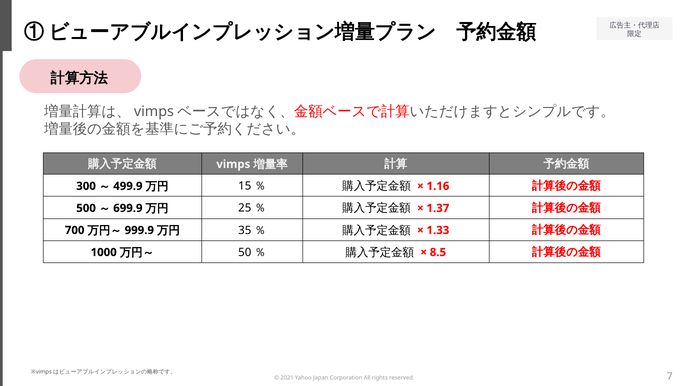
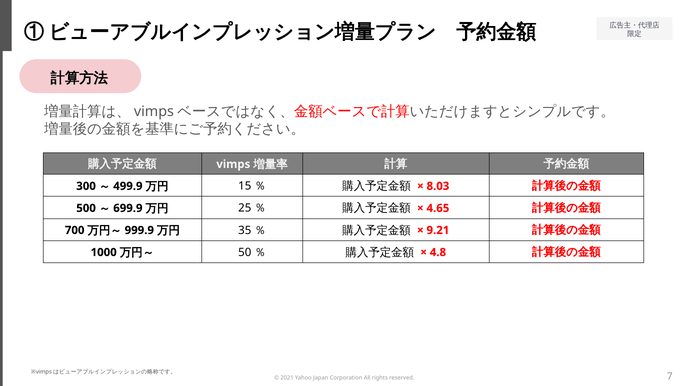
1.16: 1.16 -> 8.03
1.37: 1.37 -> 4.65
1.33: 1.33 -> 9.21
8.5: 8.5 -> 4.8
